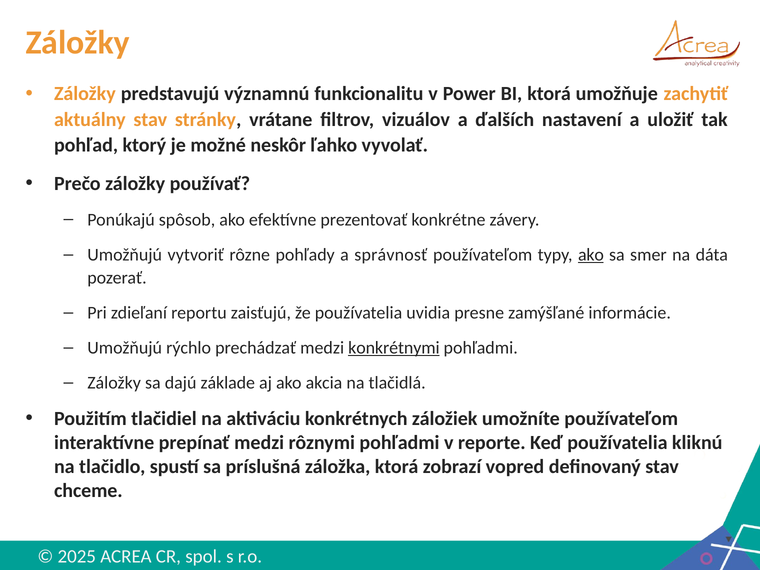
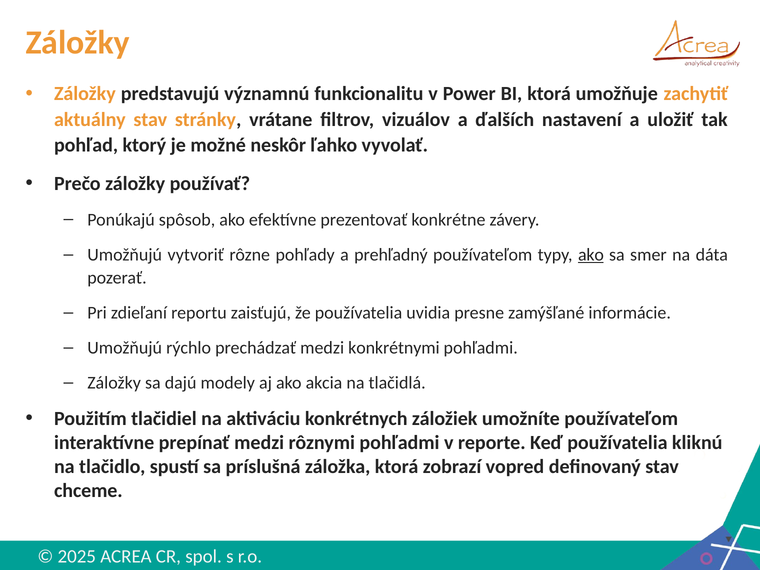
správnosť: správnosť -> prehľadný
konkrétnymi underline: present -> none
základe: základe -> modely
